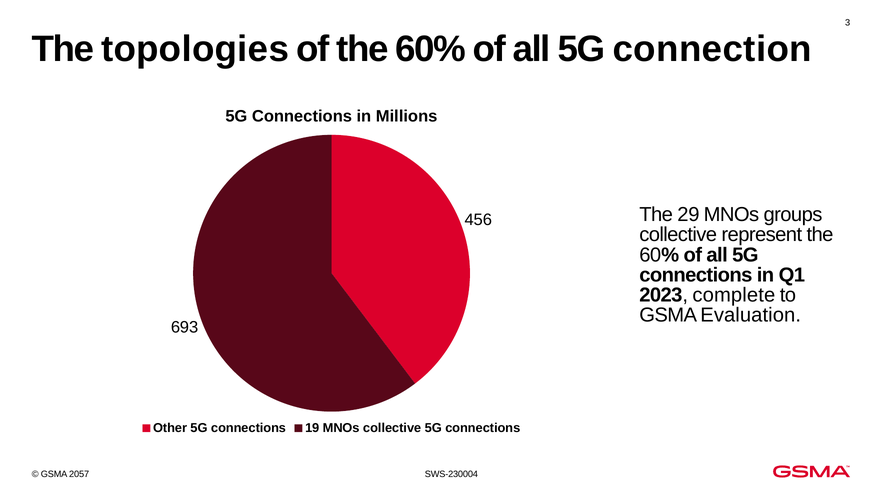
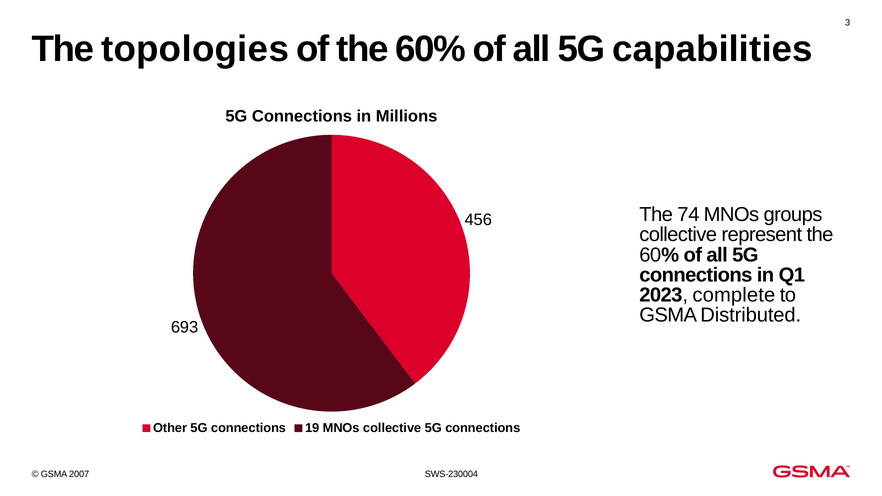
connection: connection -> capabilities
29: 29 -> 74
Evaluation: Evaluation -> Distributed
2057: 2057 -> 2007
